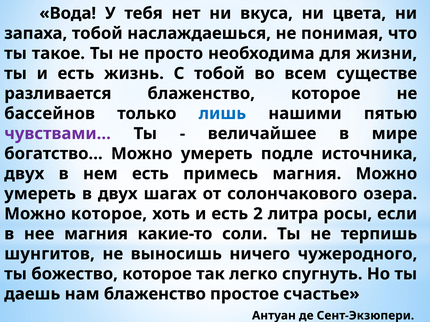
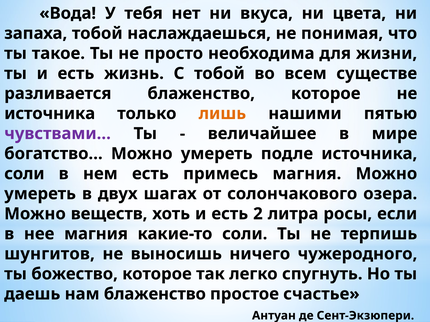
бассейнов at (50, 114): бассейнов -> источника
лишь colour: blue -> orange
двух at (24, 174): двух -> соли
Можно которое: которое -> веществ
